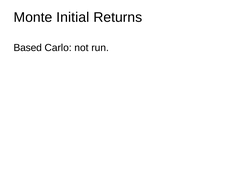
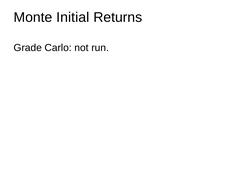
Based: Based -> Grade
